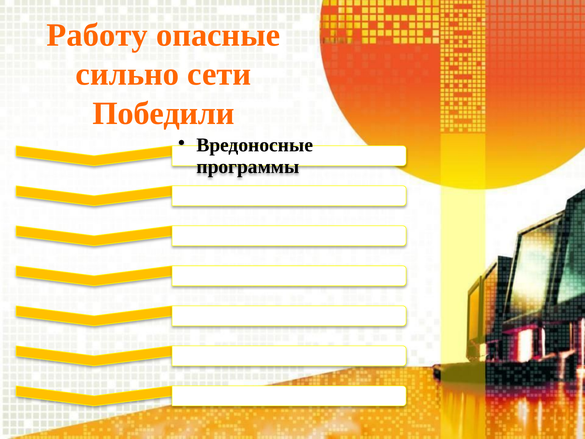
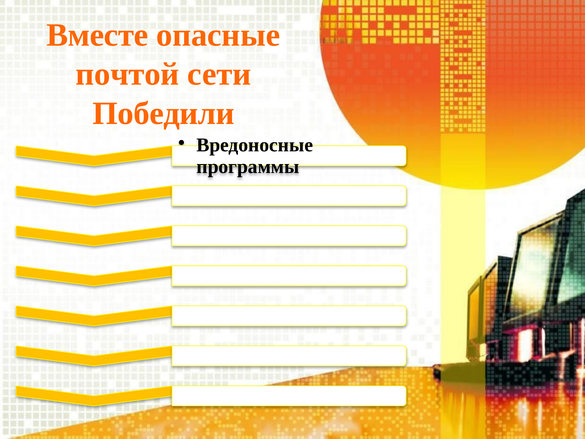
Работу: Работу -> Вместе
сильно: сильно -> почтой
